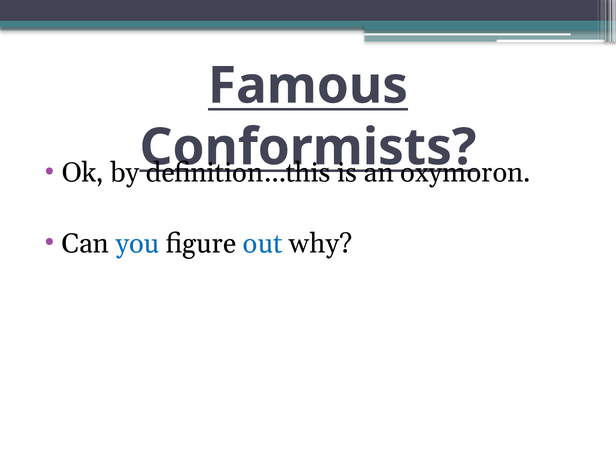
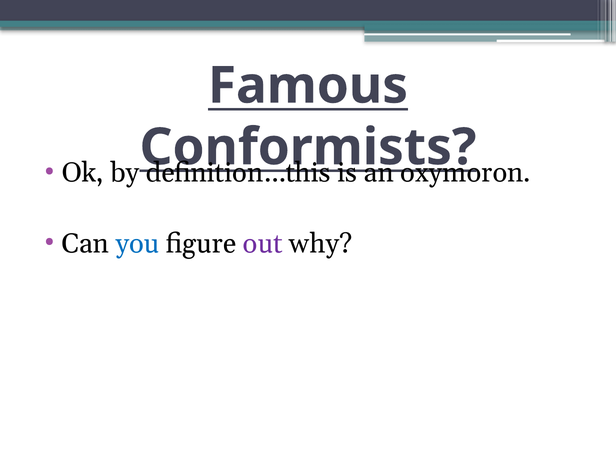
out colour: blue -> purple
